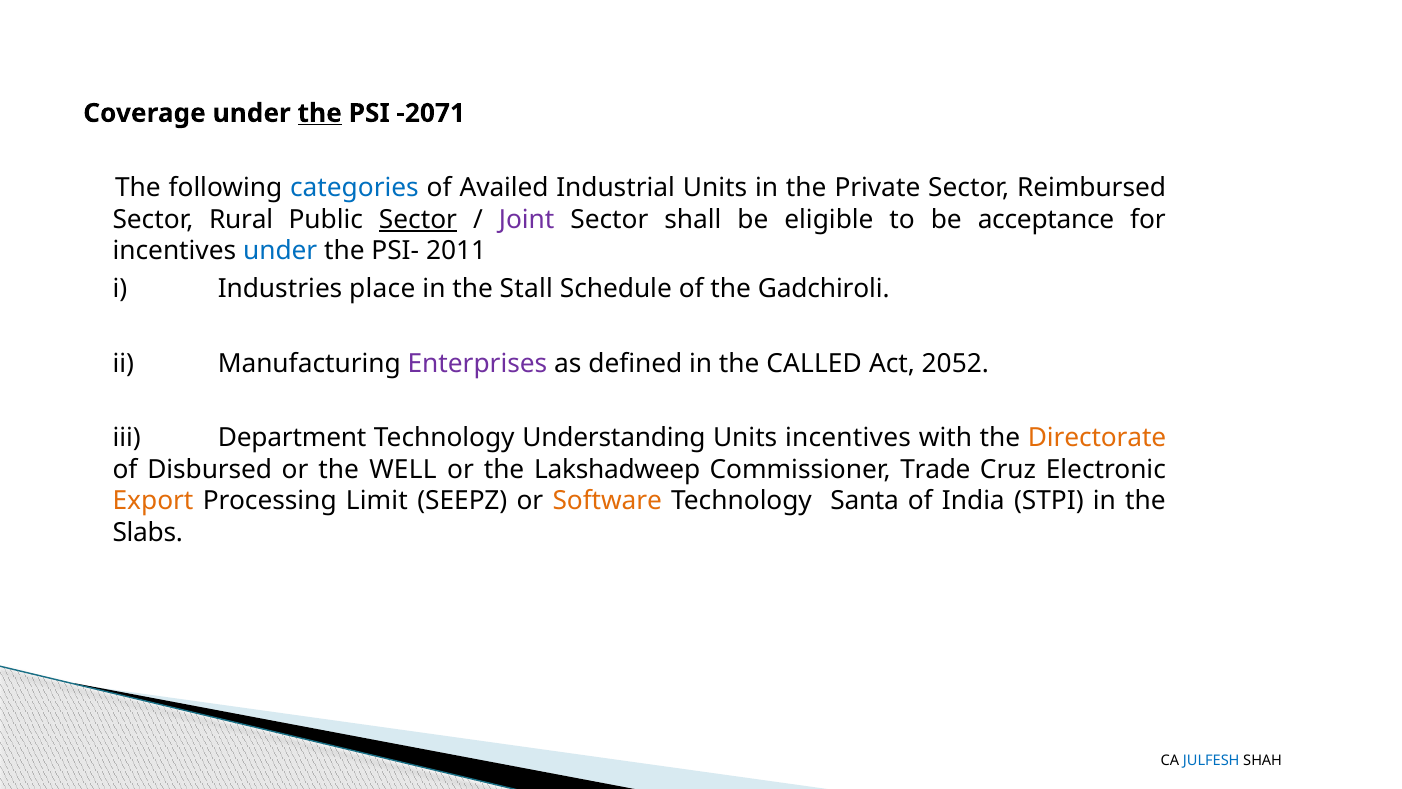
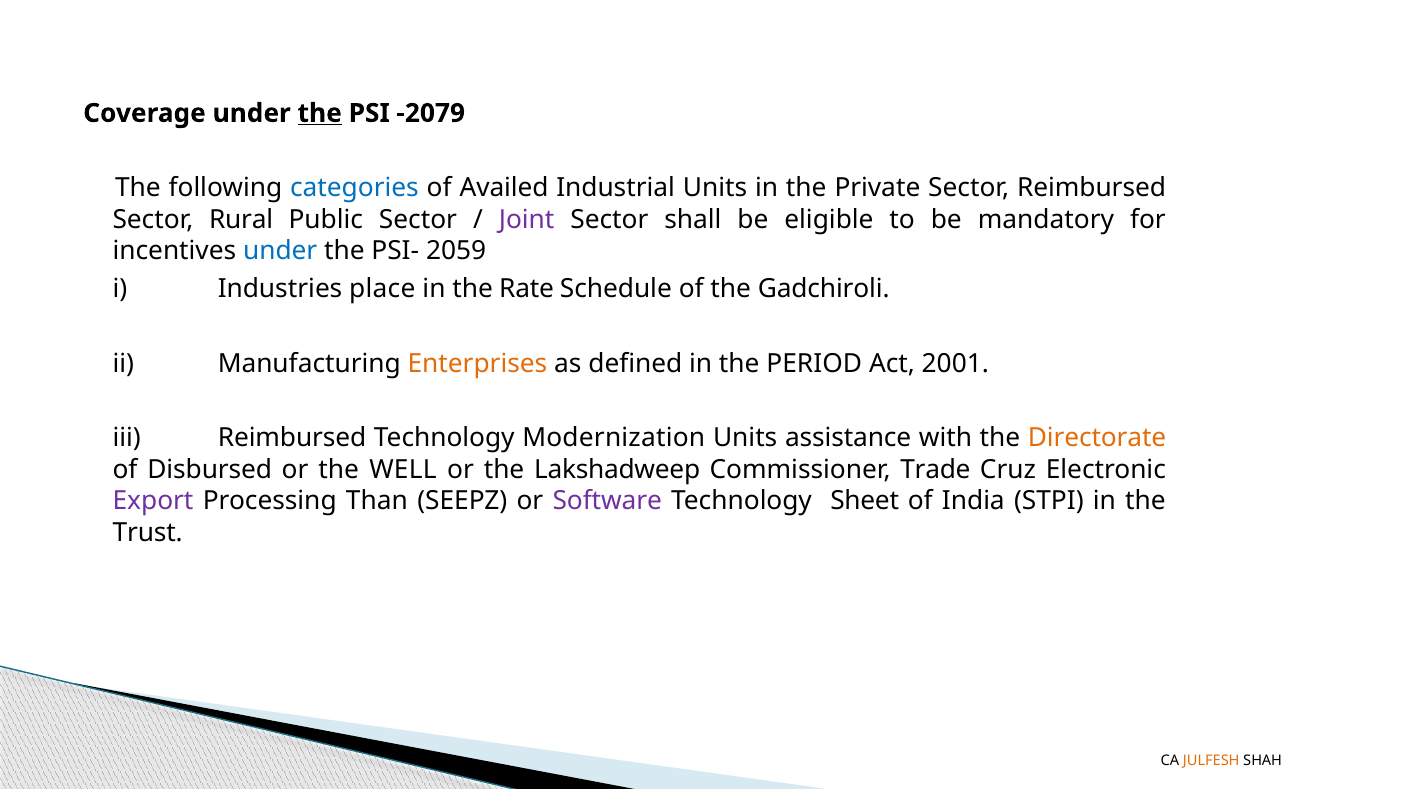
-2071: -2071 -> -2079
Sector at (418, 219) underline: present -> none
acceptance: acceptance -> mandatory
2011: 2011 -> 2059
Stall: Stall -> Rate
Enterprises colour: purple -> orange
CALLED: CALLED -> PERIOD
2052: 2052 -> 2001
iii Department: Department -> Reimbursed
Understanding: Understanding -> Modernization
Units incentives: incentives -> assistance
Export colour: orange -> purple
Limit: Limit -> Than
Software colour: orange -> purple
Santa: Santa -> Sheet
Slabs: Slabs -> Trust
JULFESH colour: blue -> orange
